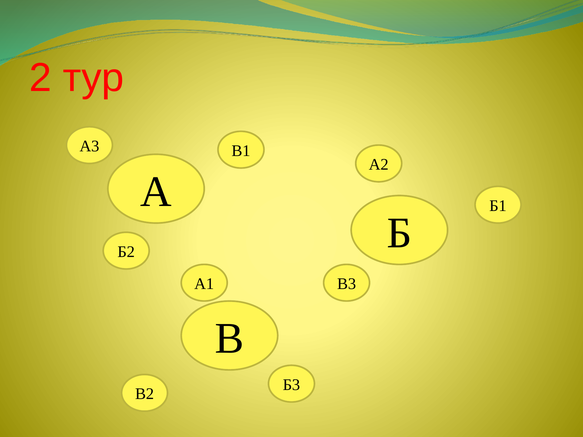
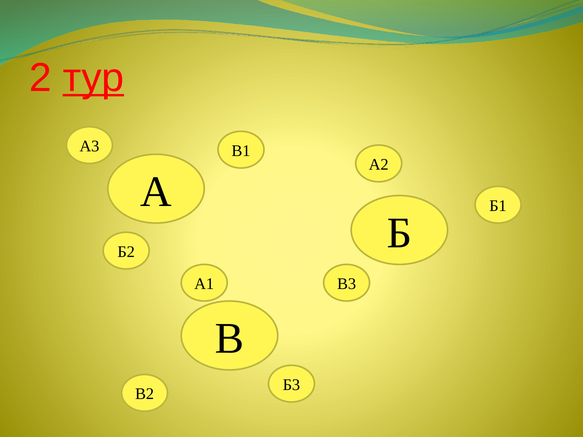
тур underline: none -> present
